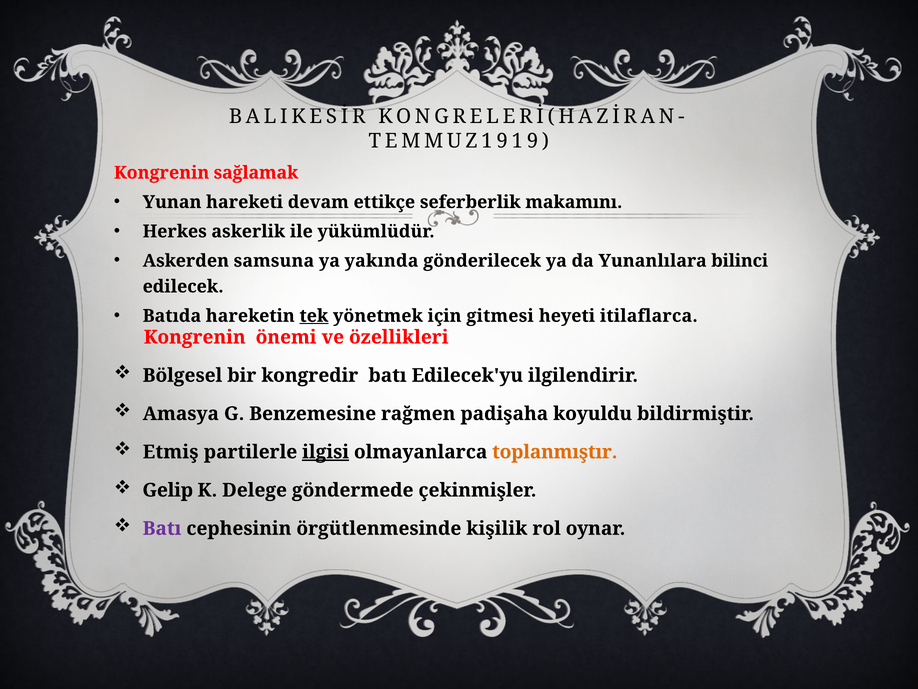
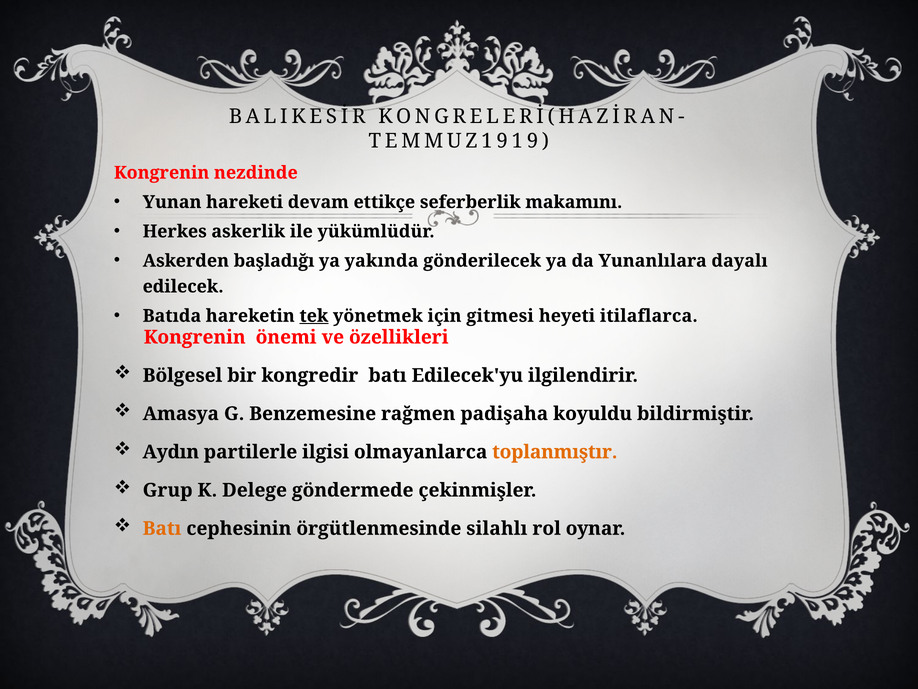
sağlamak: sağlamak -> nezdinde
samsuna: samsuna -> başladığı
bilinci: bilinci -> dayalı
Etmiş: Etmiş -> Aydın
ilgisi underline: present -> none
Gelip: Gelip -> Grup
Batı at (162, 528) colour: purple -> orange
kişilik: kişilik -> silahlı
